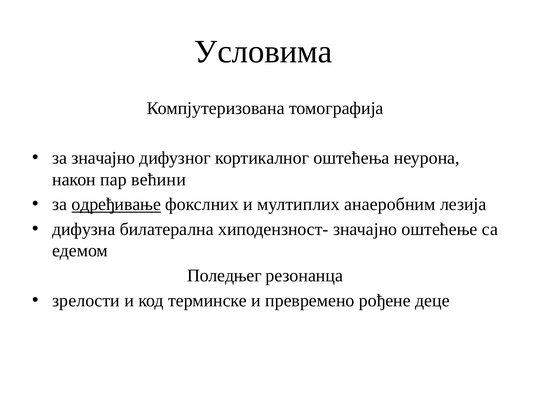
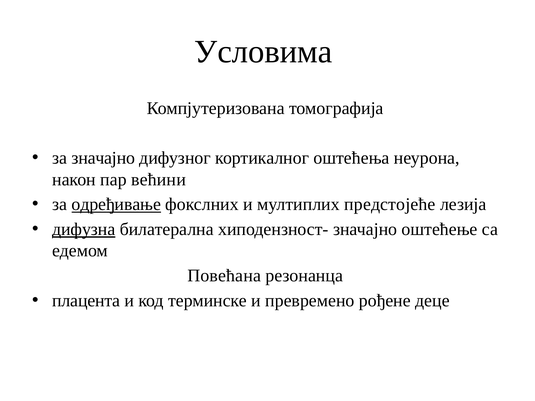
анаеробним: анаеробним -> предстојеће
дифузна underline: none -> present
Поледњег: Поледњег -> Повећана
зрелости: зрелости -> плацента
